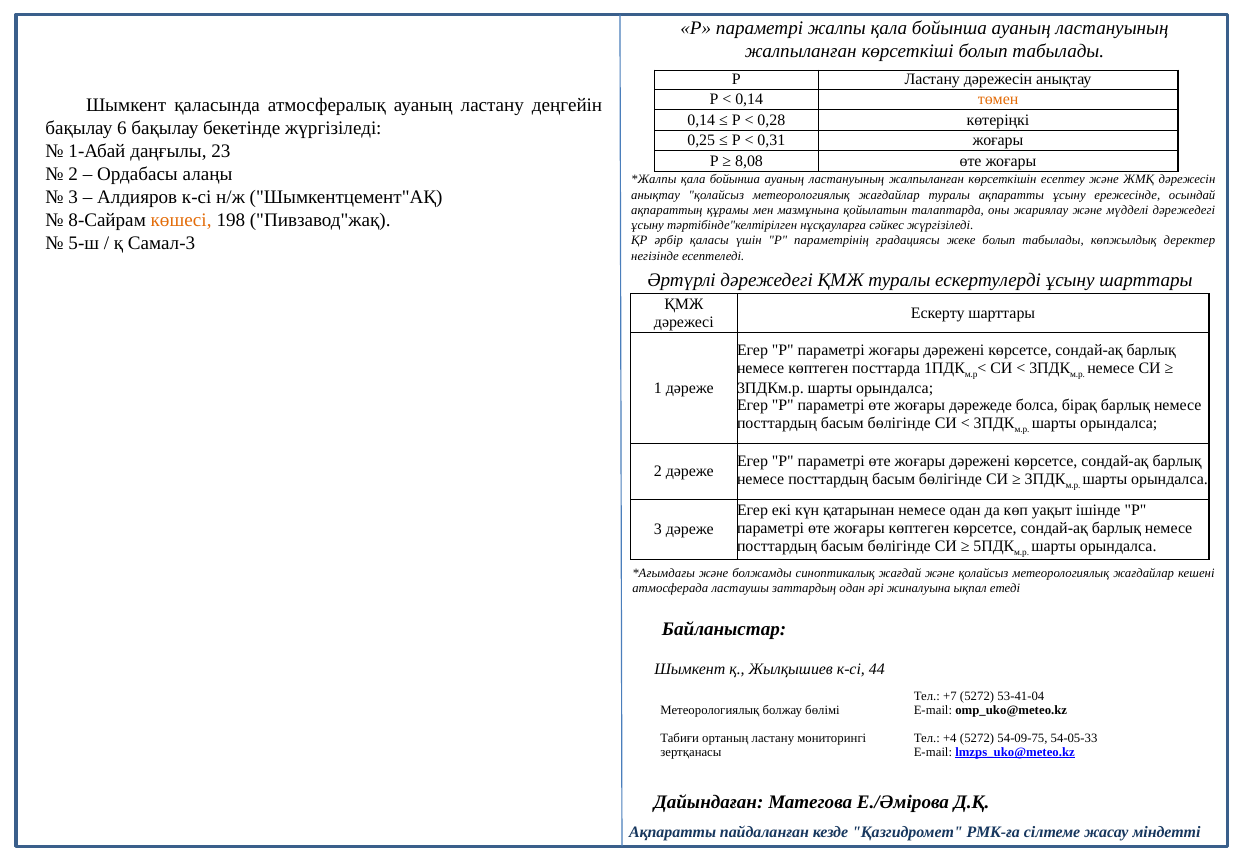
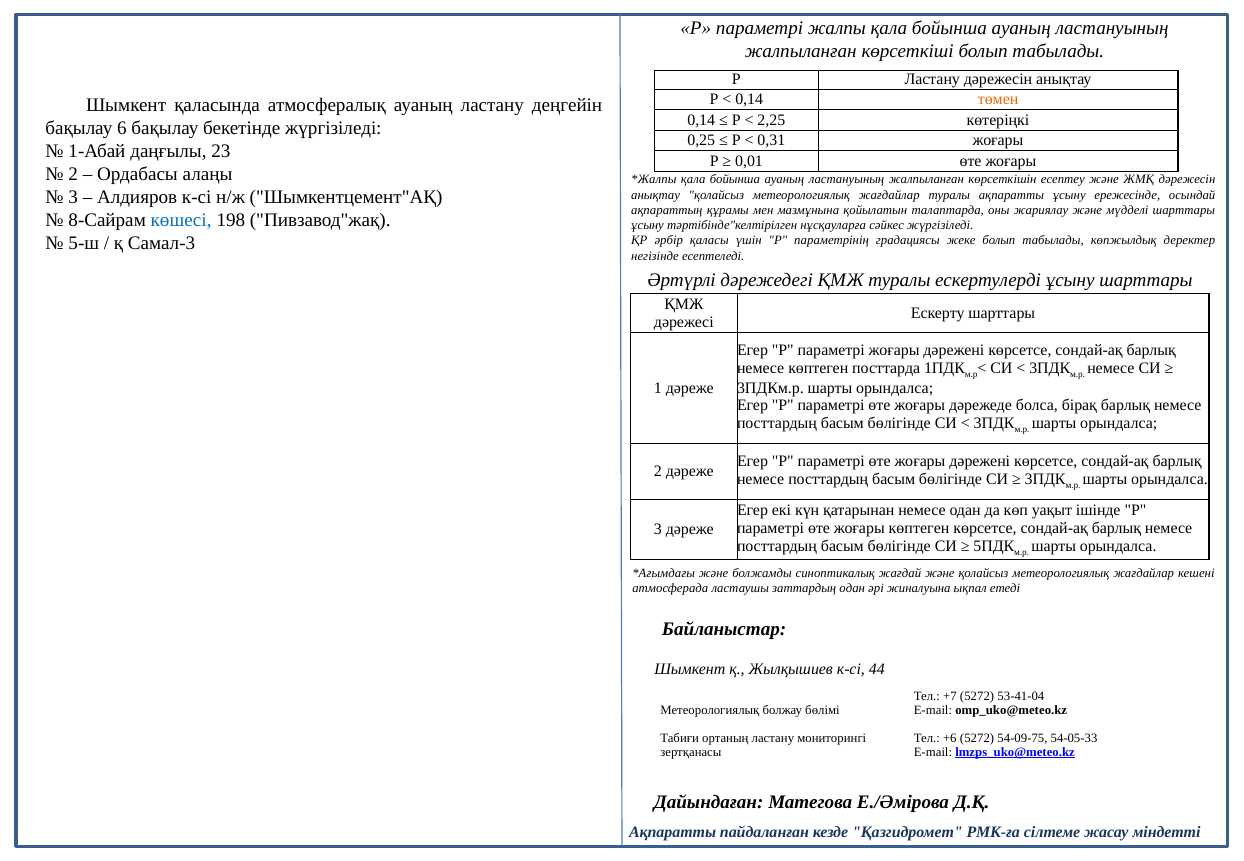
0,28: 0,28 -> 2,25
8,08: 8,08 -> 0,01
мүдделі дәрежедегі: дәрежедегі -> шарттары
көшесі colour: orange -> blue
+4: +4 -> +6
